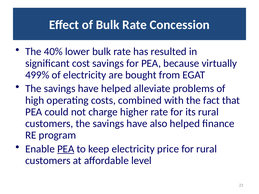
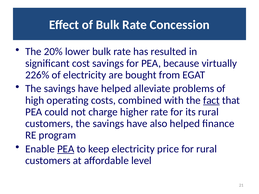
40%: 40% -> 20%
499%: 499% -> 226%
fact underline: none -> present
